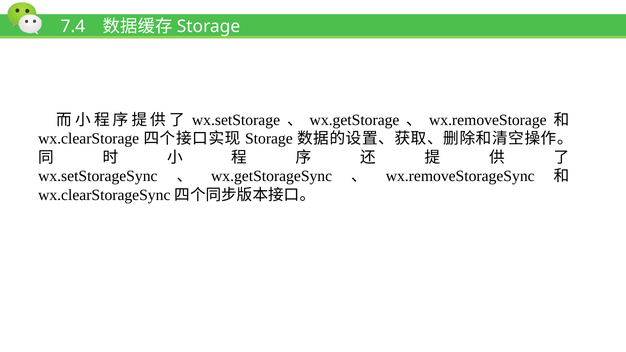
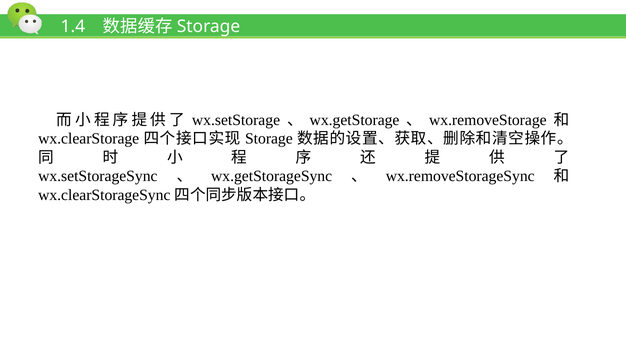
7.4: 7.4 -> 1.4
